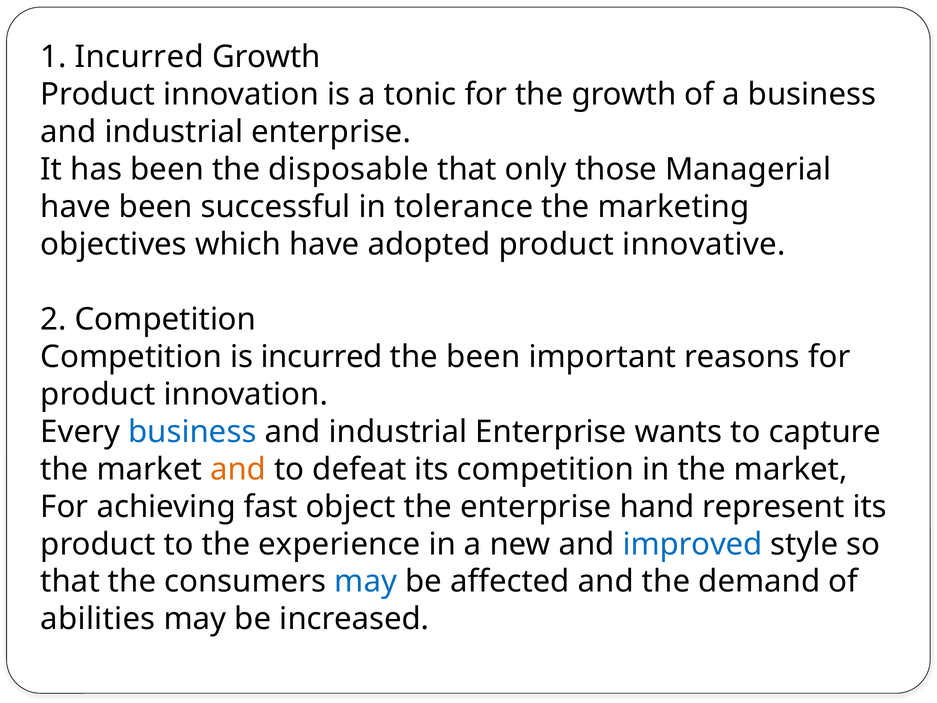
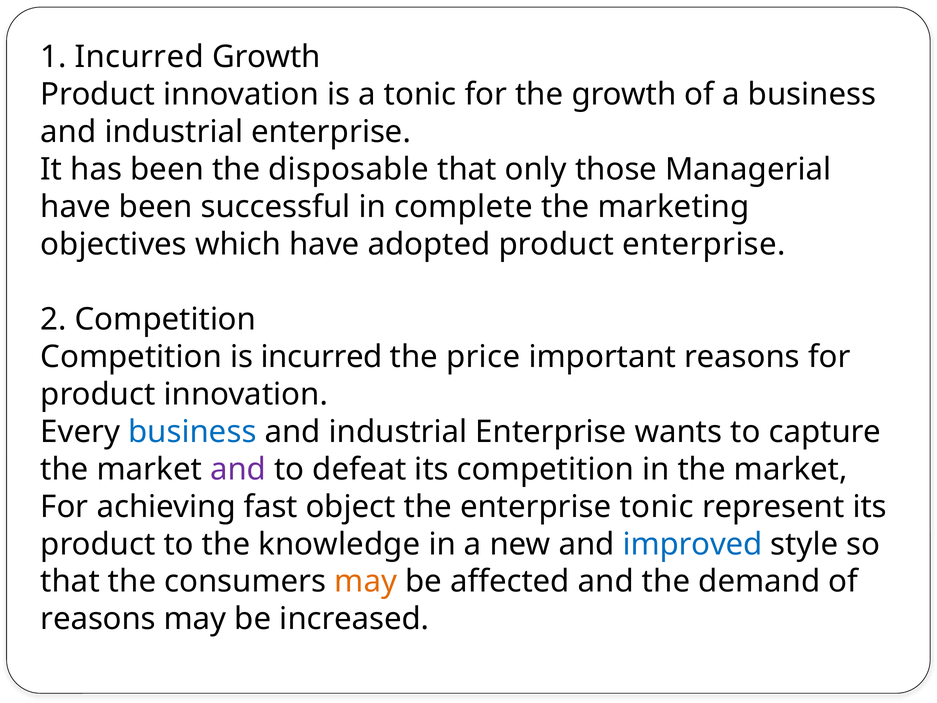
tolerance: tolerance -> complete
product innovative: innovative -> enterprise
the been: been -> price
and at (238, 469) colour: orange -> purple
enterprise hand: hand -> tonic
experience: experience -> knowledge
may at (366, 581) colour: blue -> orange
abilities at (98, 619): abilities -> reasons
